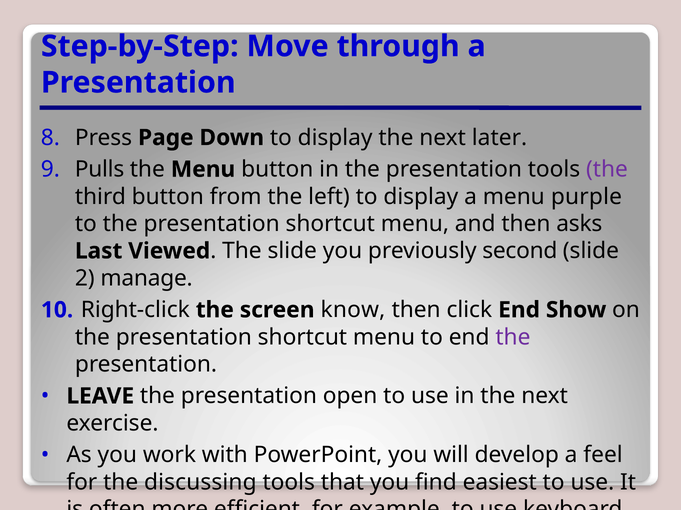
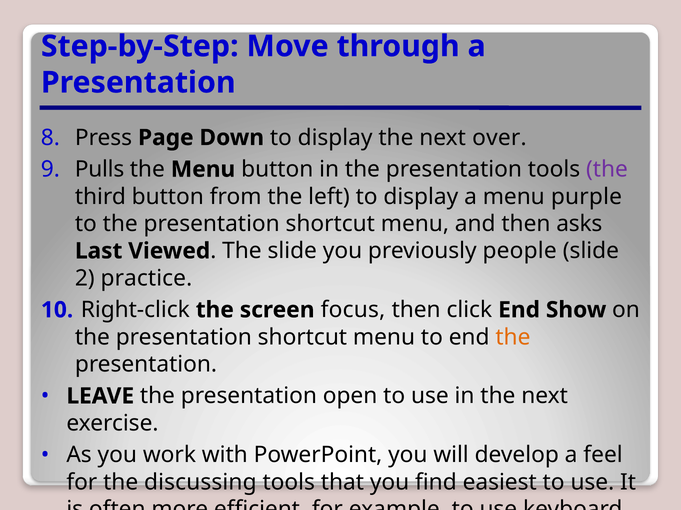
later: later -> over
second: second -> people
manage: manage -> practice
know: know -> focus
the at (513, 338) colour: purple -> orange
